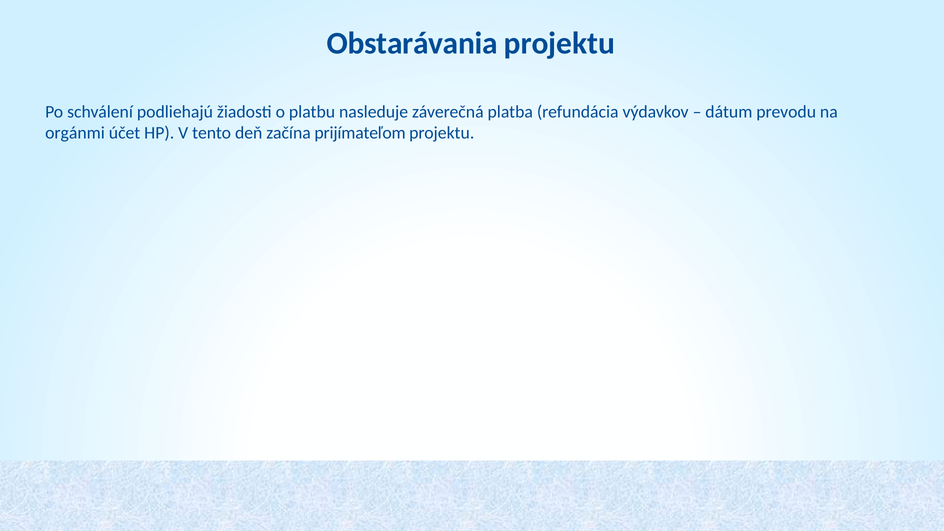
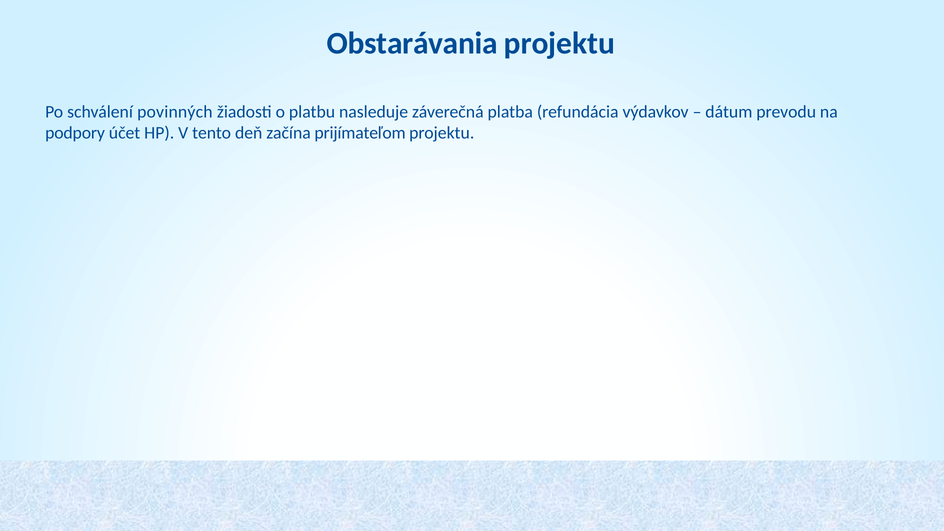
podliehajú: podliehajú -> povinných
orgánmi: orgánmi -> podpory
